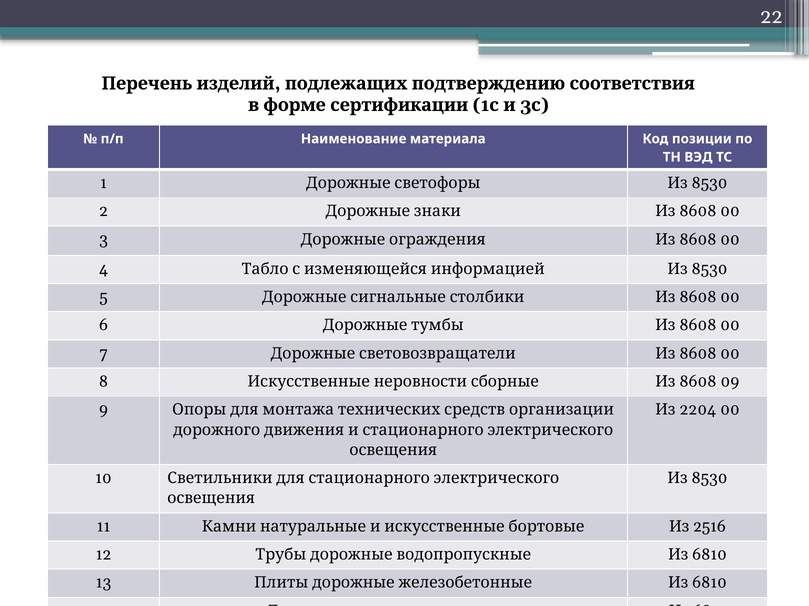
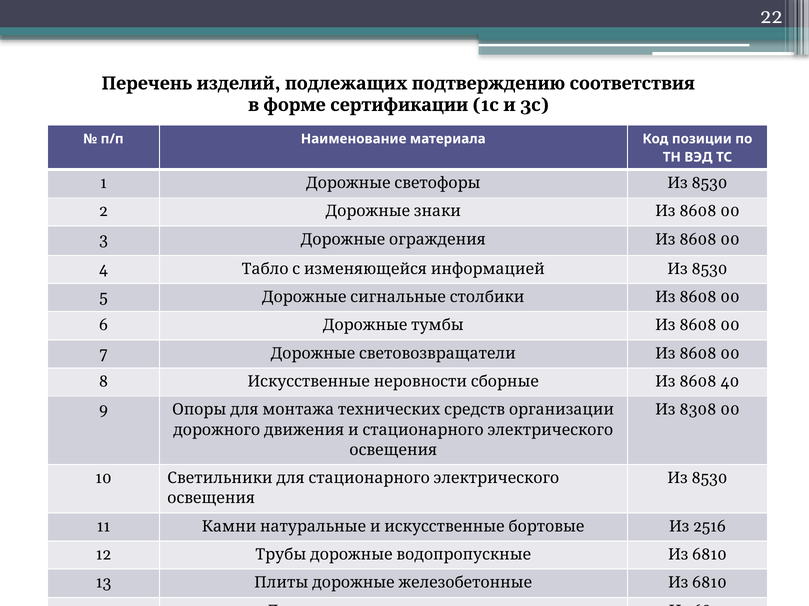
09: 09 -> 40
2204: 2204 -> 8308
